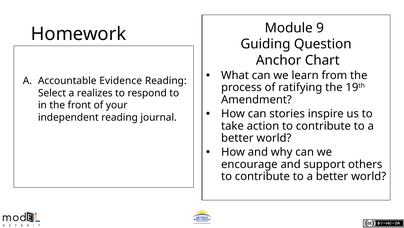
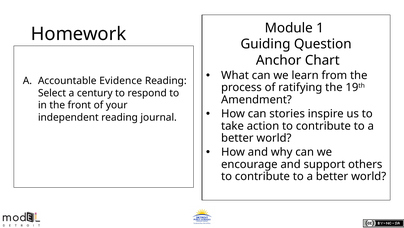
9: 9 -> 1
realizes: realizes -> century
